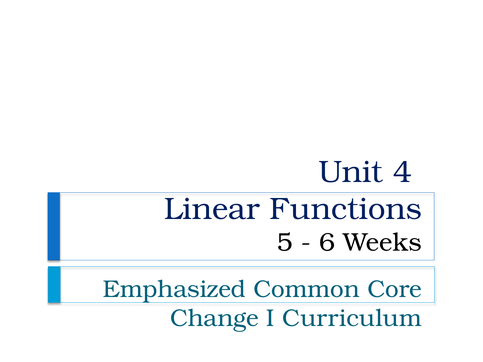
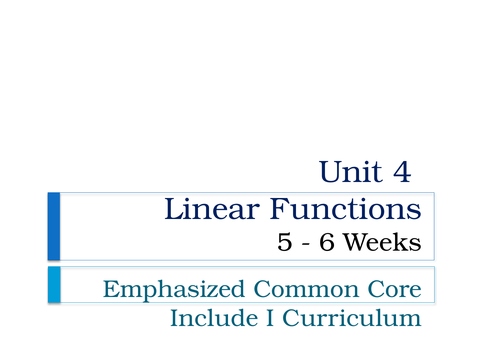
Change: Change -> Include
